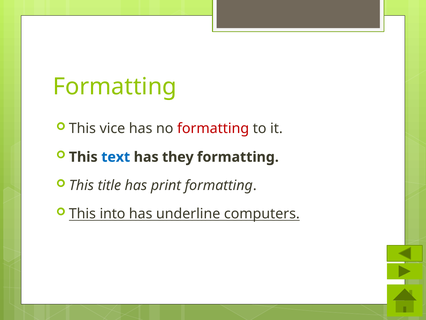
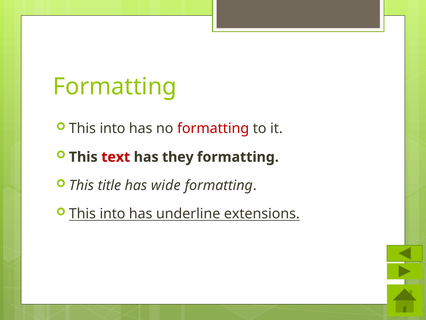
vice at (112, 128): vice -> into
text colour: blue -> red
print: print -> wide
computers: computers -> extensions
